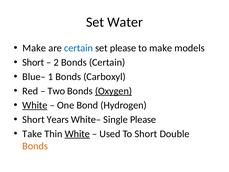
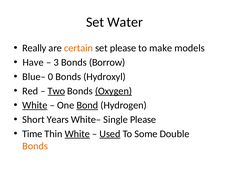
Make at (34, 48): Make -> Really
certain at (79, 48) colour: blue -> orange
Short at (33, 62): Short -> Have
2: 2 -> 3
Bonds Certain: Certain -> Borrow
1: 1 -> 0
Carboxyl: Carboxyl -> Hydroxyl
Two underline: none -> present
Bond underline: none -> present
Take: Take -> Time
Used underline: none -> present
To Short: Short -> Some
